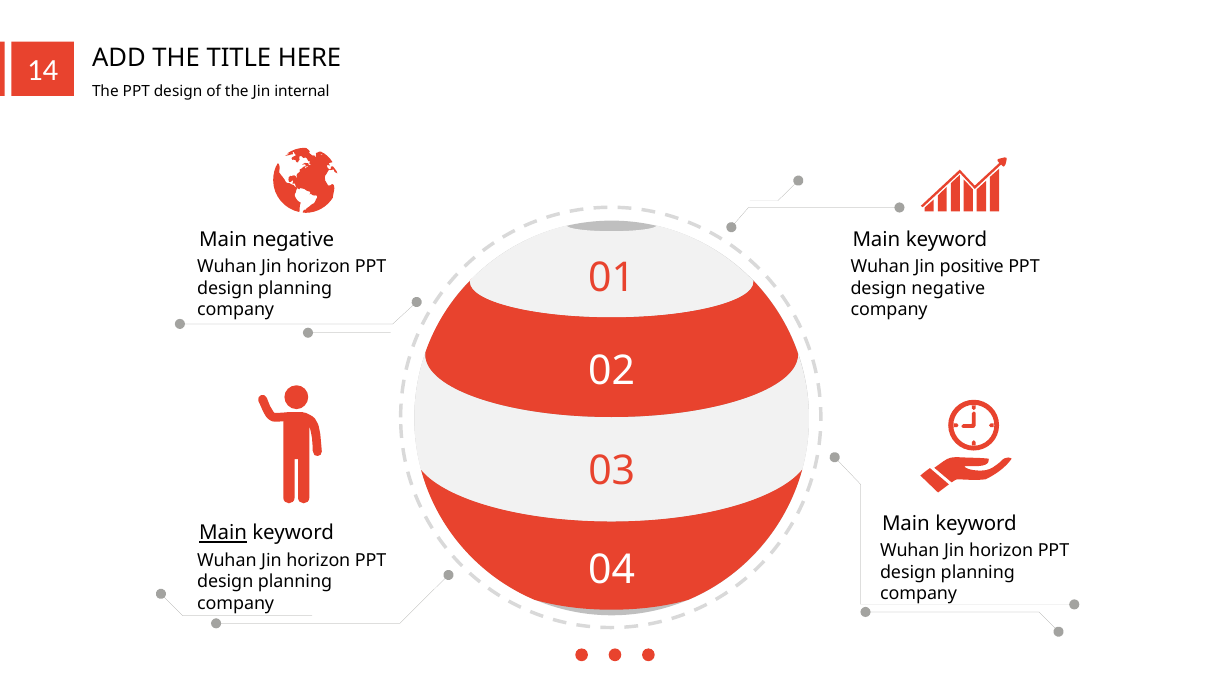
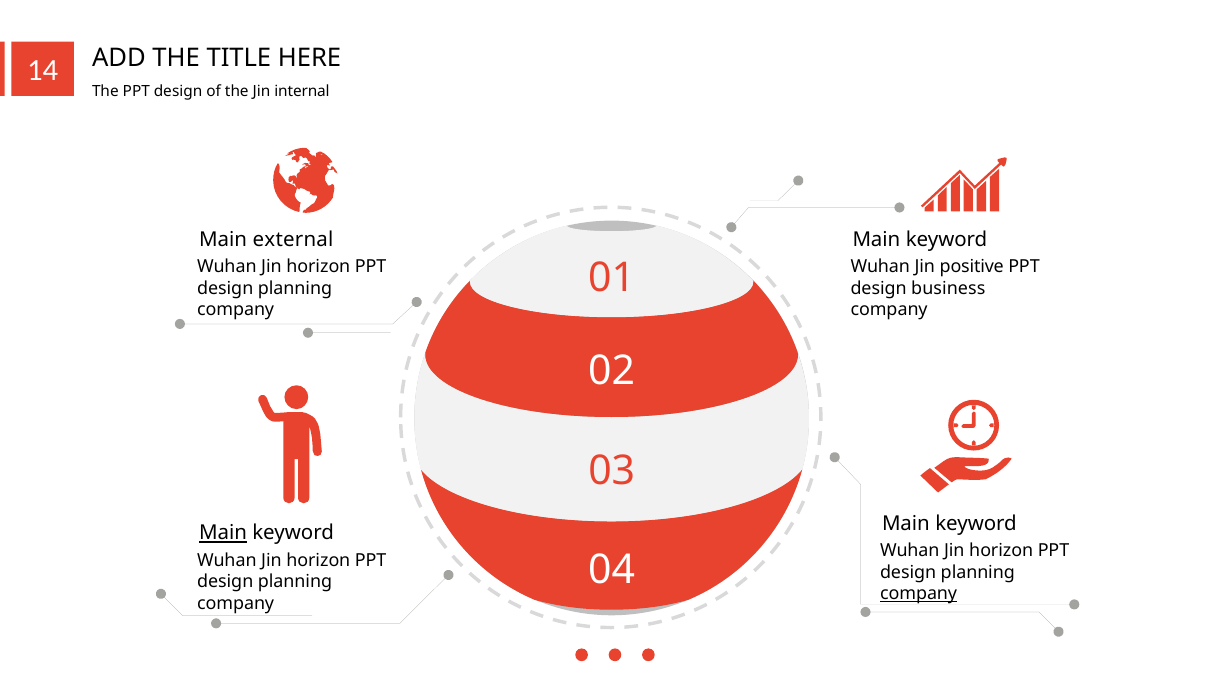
Main negative: negative -> external
design negative: negative -> business
company at (919, 594) underline: none -> present
